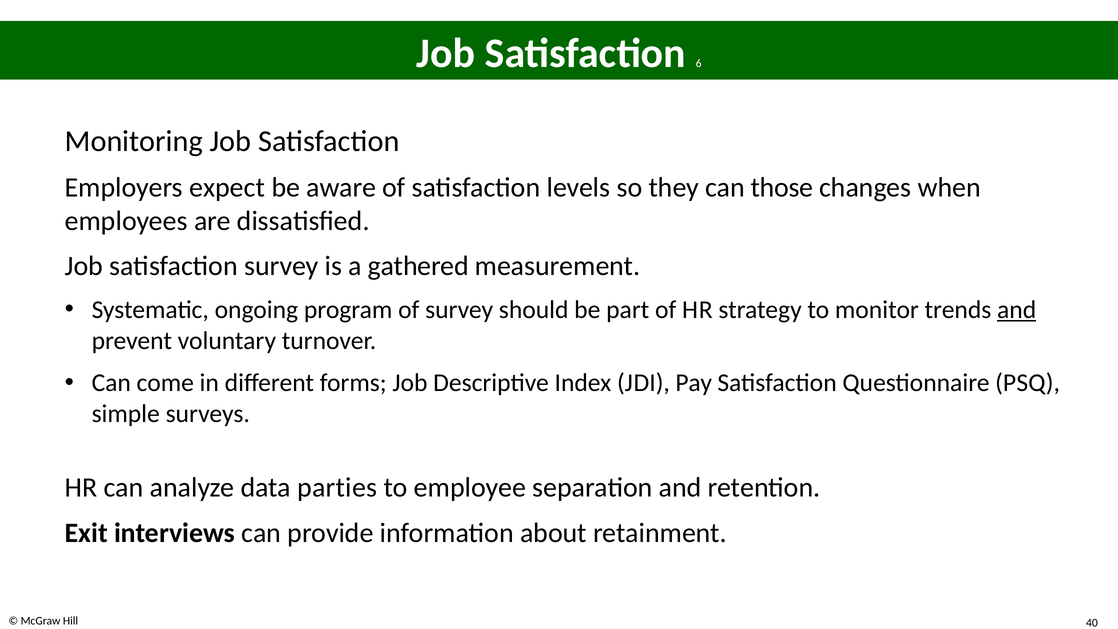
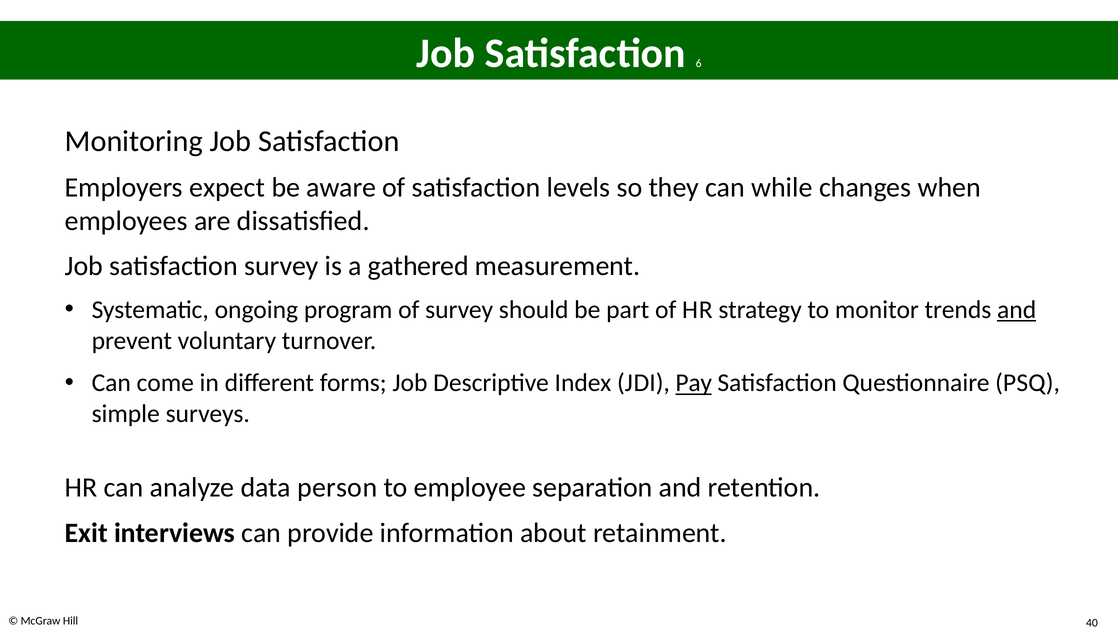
those: those -> while
Pay underline: none -> present
parties: parties -> person
